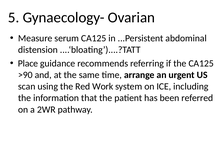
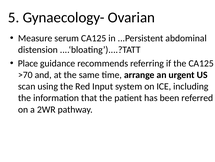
>90: >90 -> >70
Work: Work -> Input
